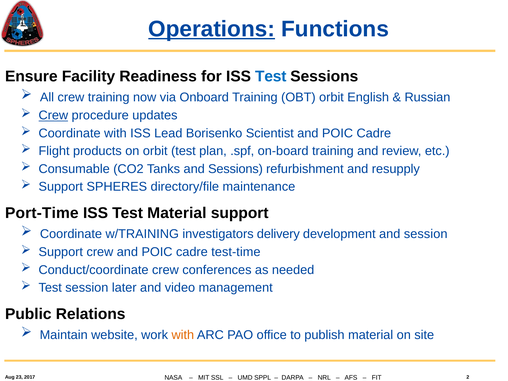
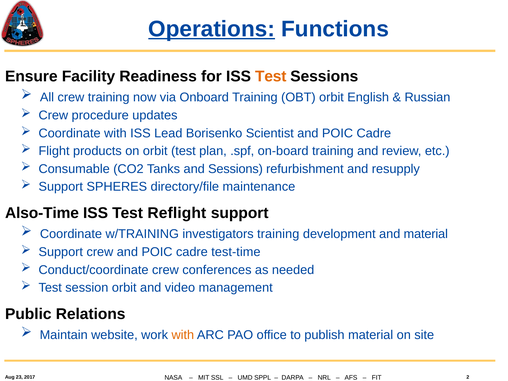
Test at (271, 76) colour: blue -> orange
Crew at (53, 115) underline: present -> none
Port-Time: Port-Time -> Also-Time
Test Material: Material -> Reflight
investigators delivery: delivery -> training
and session: session -> material
session later: later -> orbit
